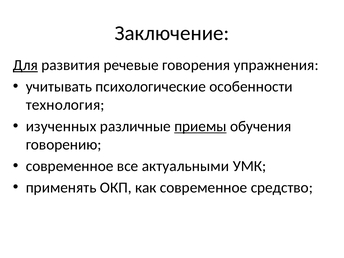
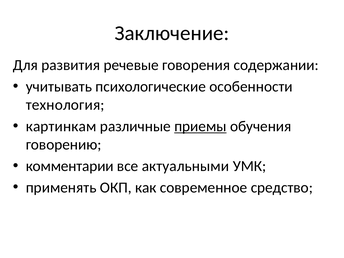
Для underline: present -> none
упражнения: упражнения -> содержании
изученных: изученных -> картинкам
современное at (70, 166): современное -> комментарии
